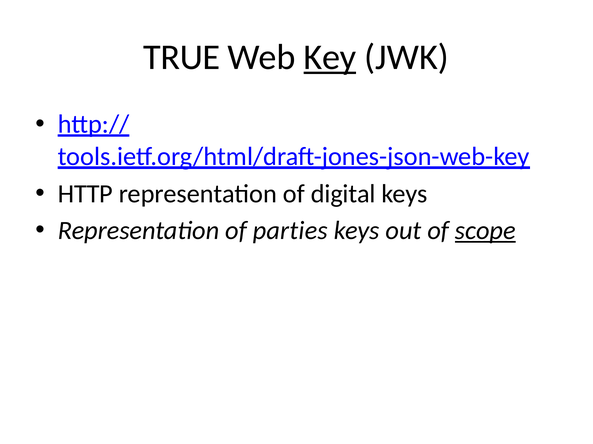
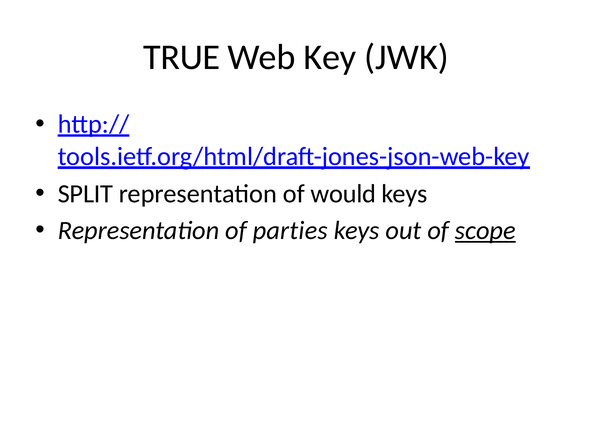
Key underline: present -> none
HTTP: HTTP -> SPLIT
digital: digital -> would
